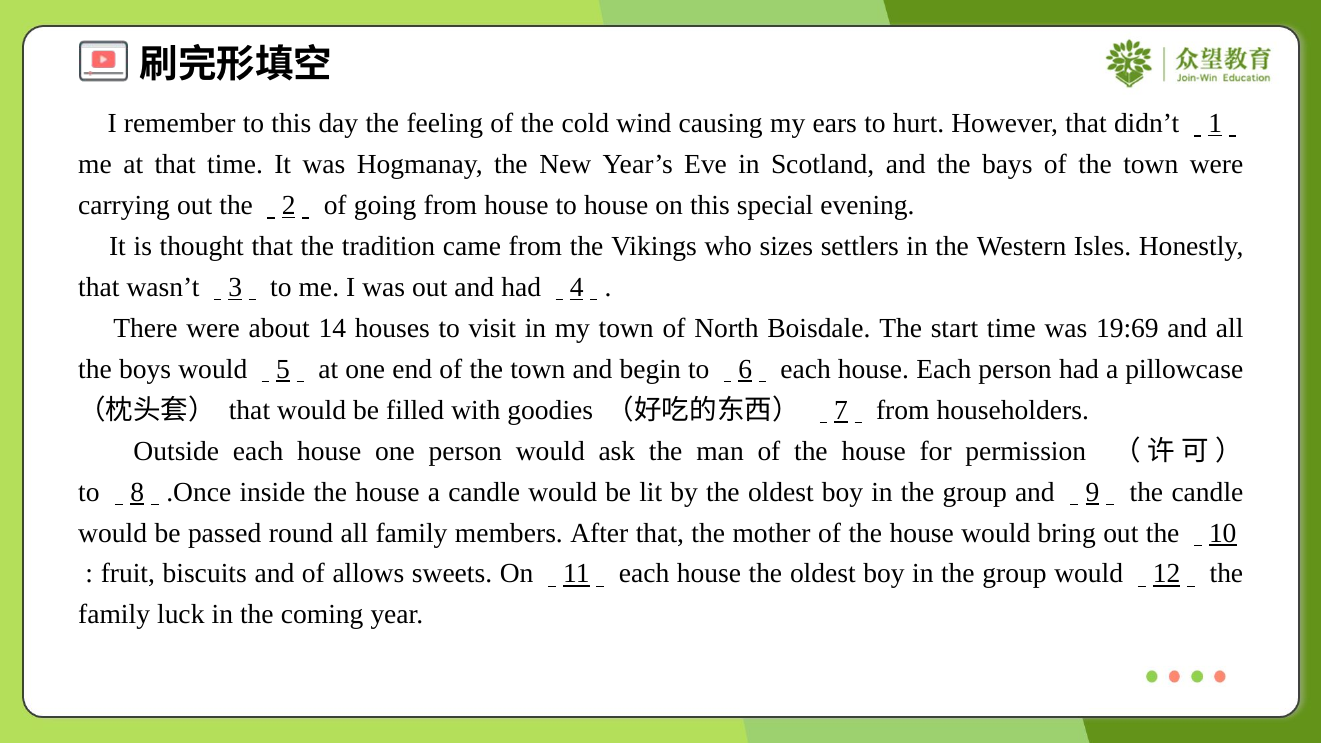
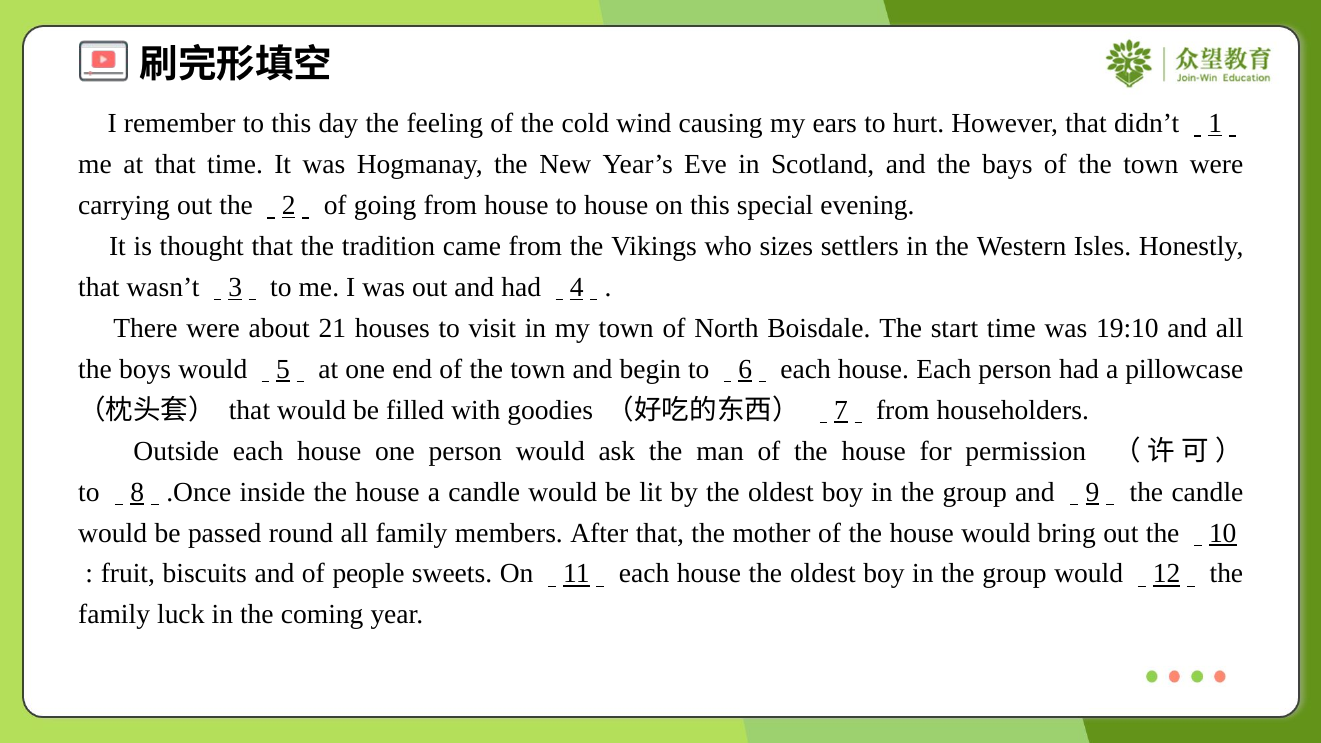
14: 14 -> 21
19:69: 19:69 -> 19:10
allows: allows -> people
